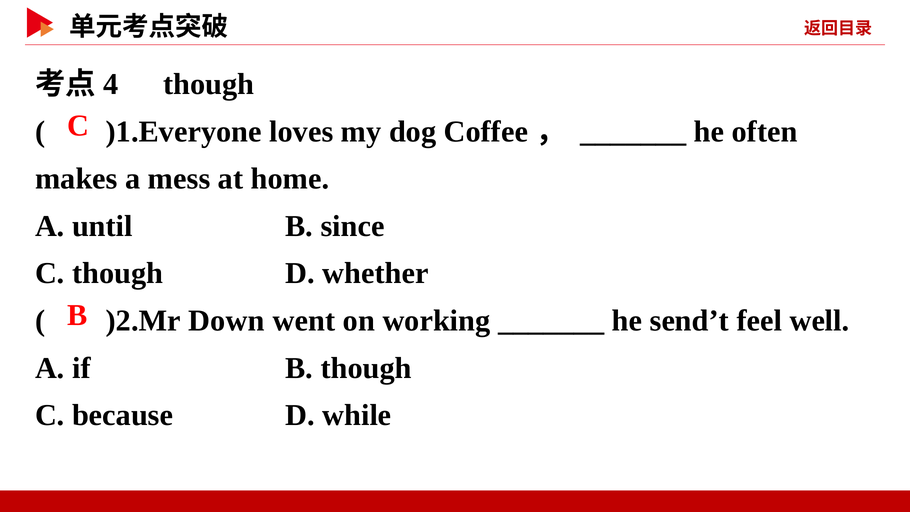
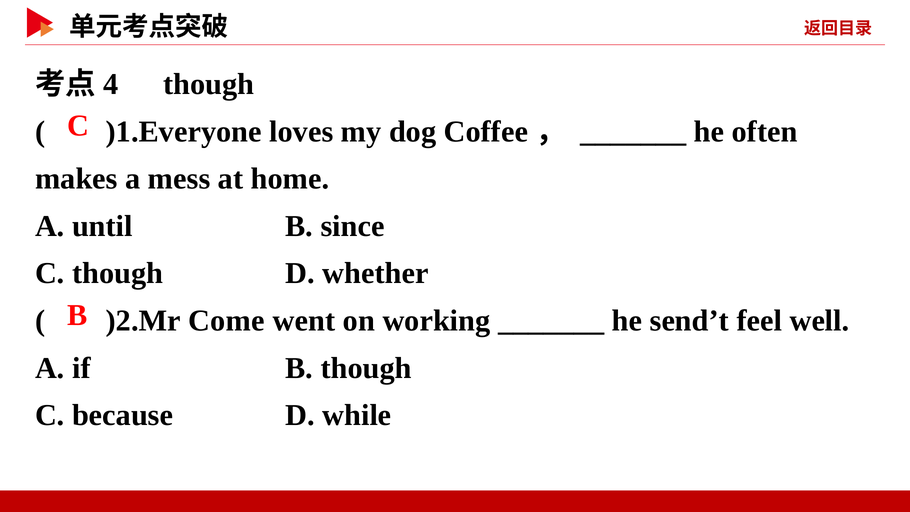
Down: Down -> Come
